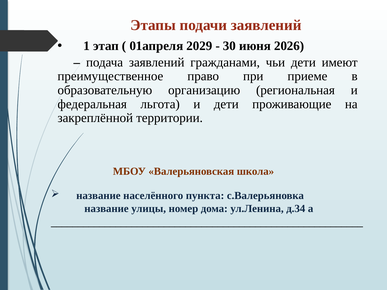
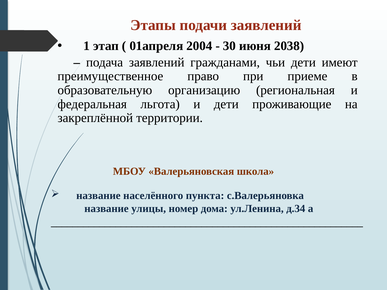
2029: 2029 -> 2004
2026: 2026 -> 2038
